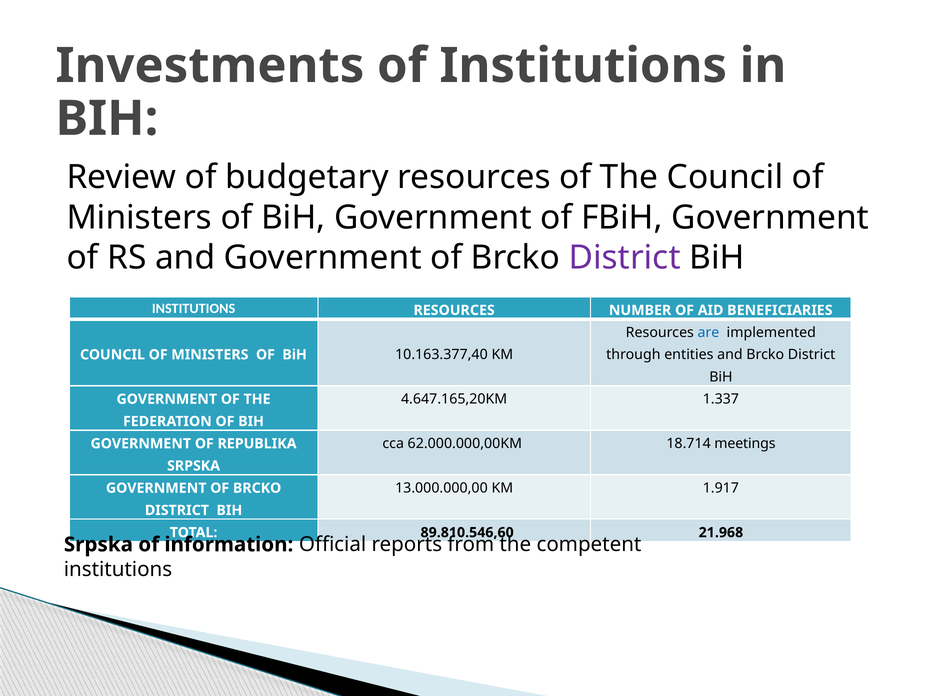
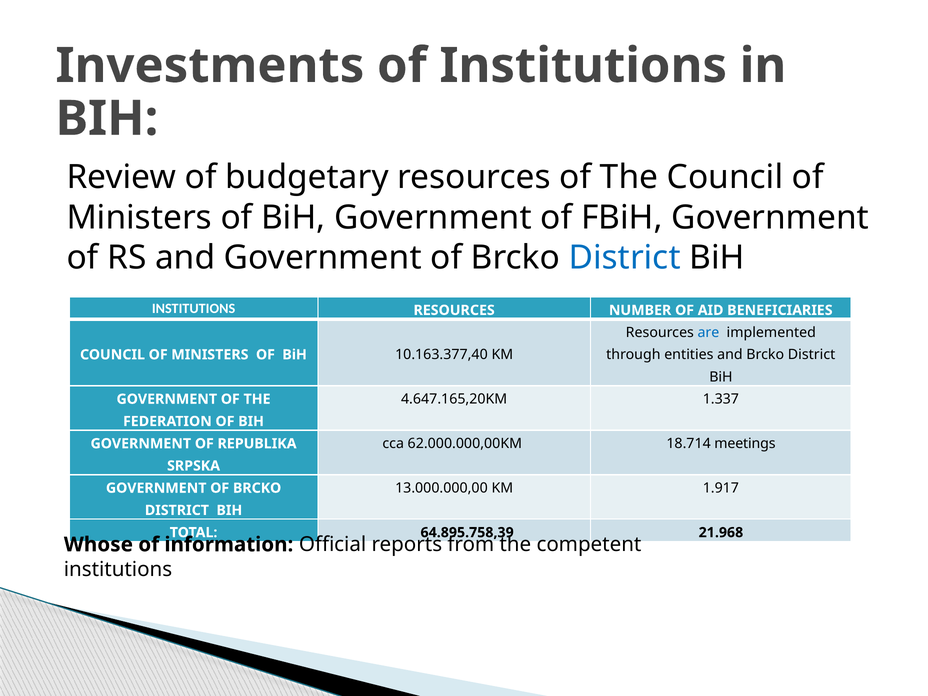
District at (625, 258) colour: purple -> blue
89.810.546,60: 89.810.546,60 -> 64.895.758,39
Srpska at (98, 545): Srpska -> Whose
